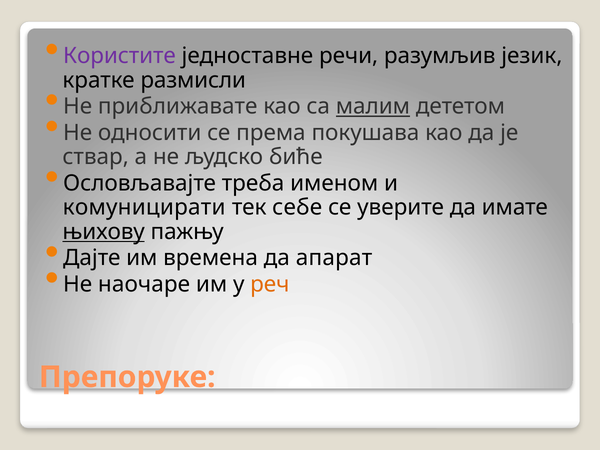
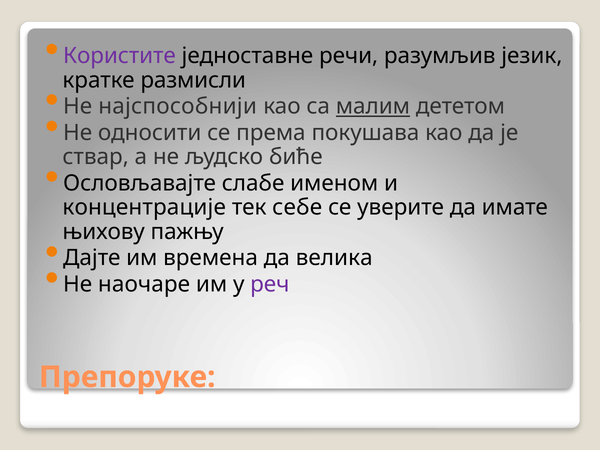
приближавате: приближавате -> најспособнији
треба: треба -> слабе
комуницирати: комуницирати -> концентрације
њихову underline: present -> none
апарат: апарат -> велика
реч colour: orange -> purple
